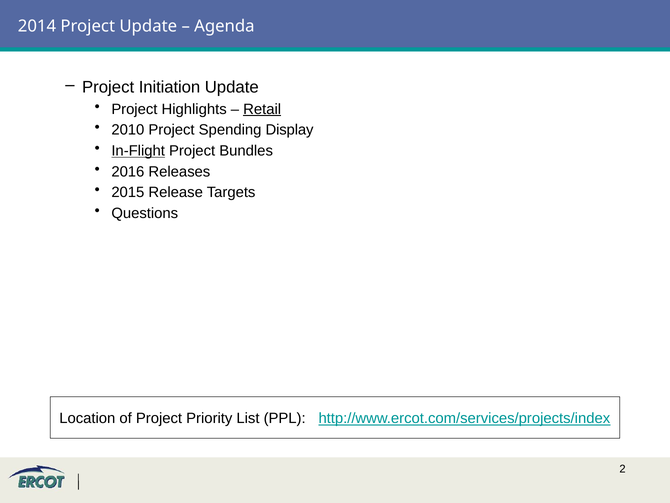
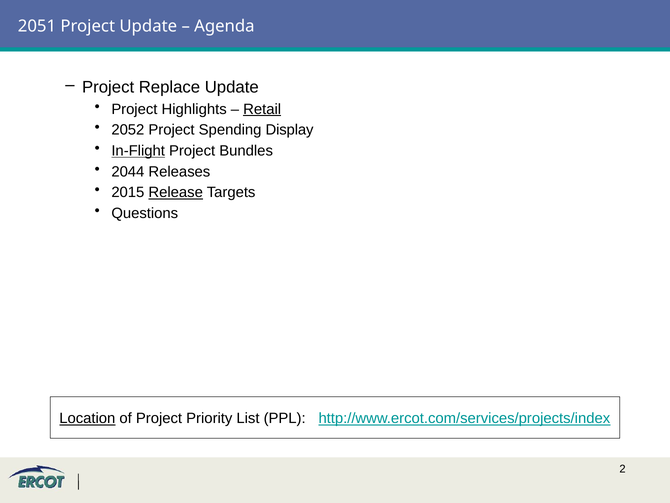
2014: 2014 -> 2051
Initiation: Initiation -> Replace
2010: 2010 -> 2052
2016: 2016 -> 2044
Release underline: none -> present
Location underline: none -> present
